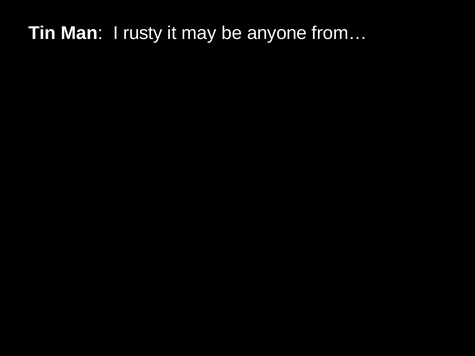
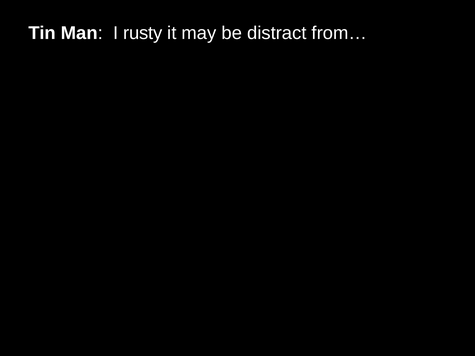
anyone: anyone -> distract
